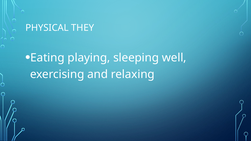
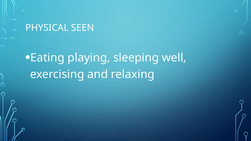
THEY: THEY -> SEEN
